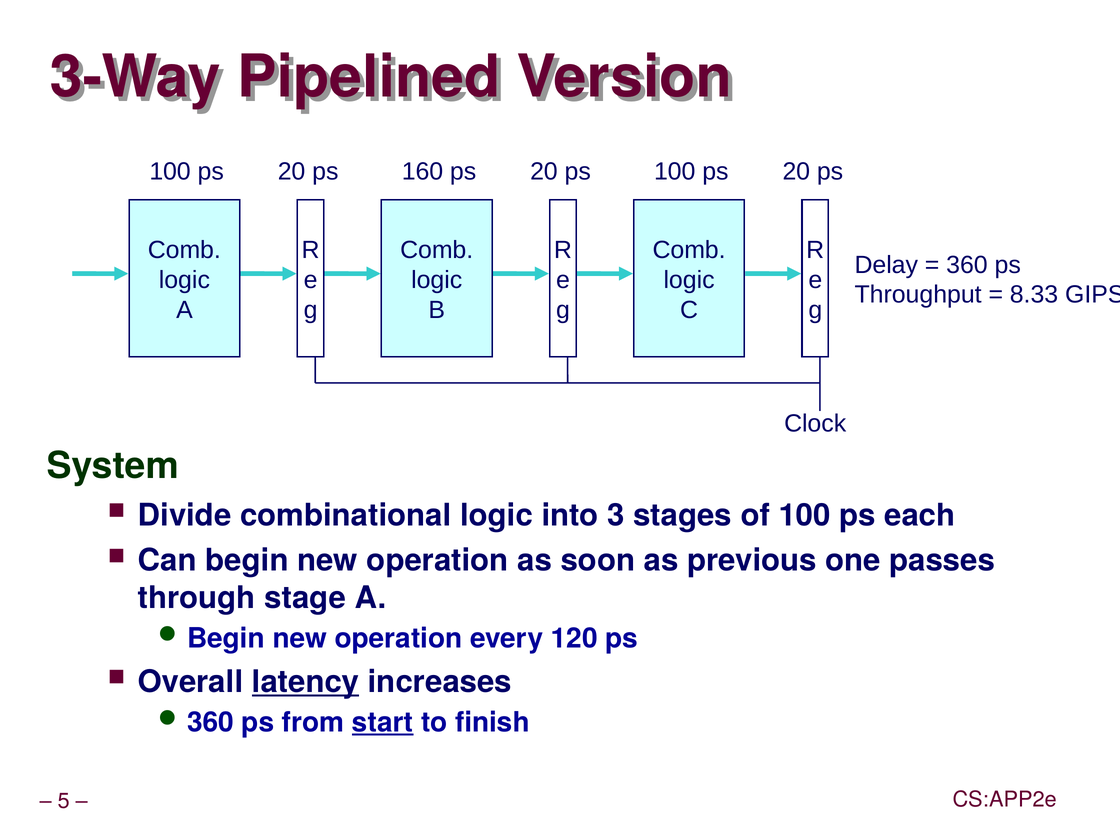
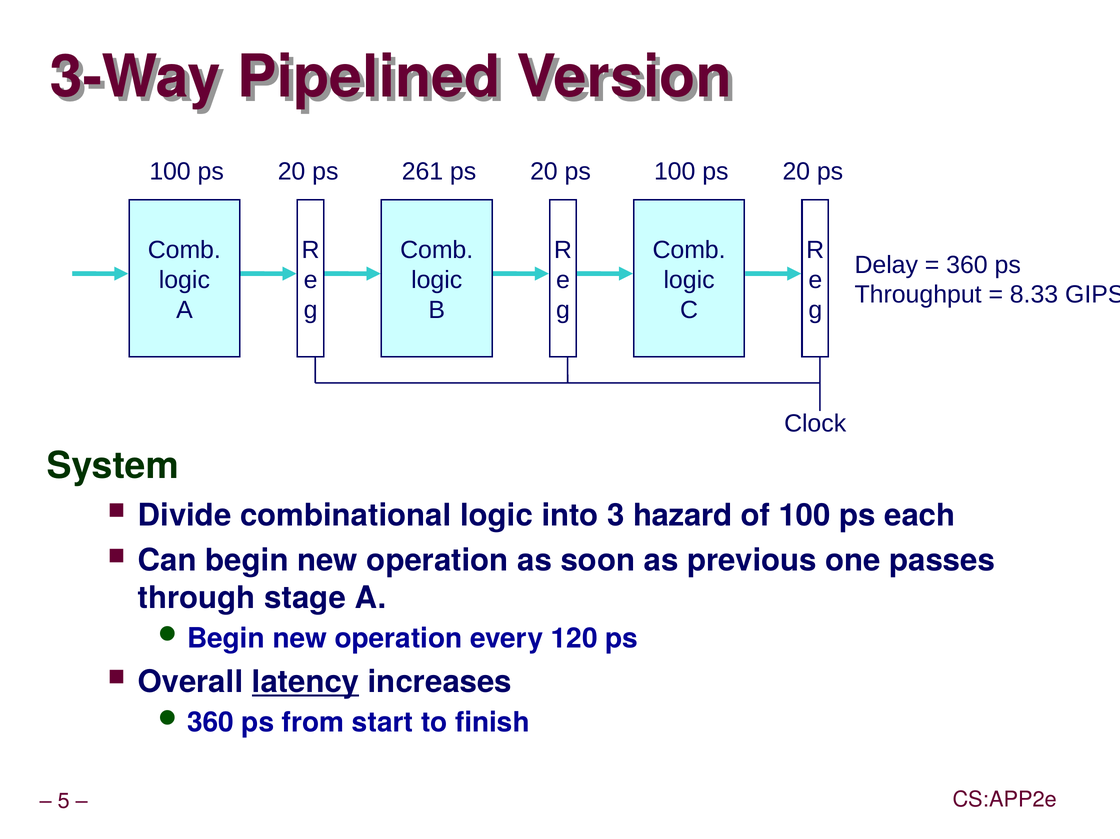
160: 160 -> 261
stages: stages -> hazard
start underline: present -> none
